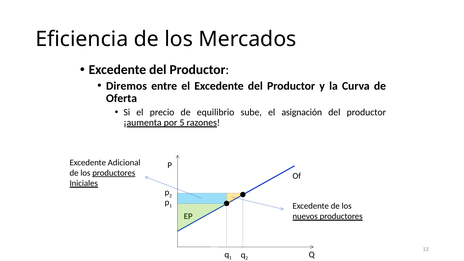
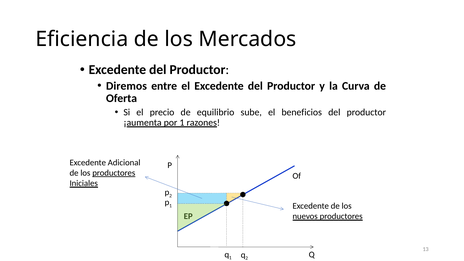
asignación: asignación -> beneficios
por 5: 5 -> 1
